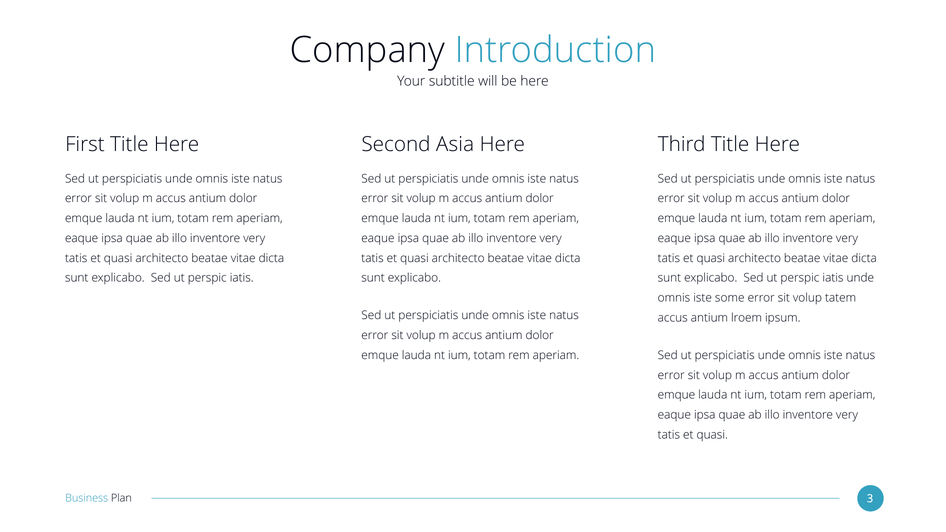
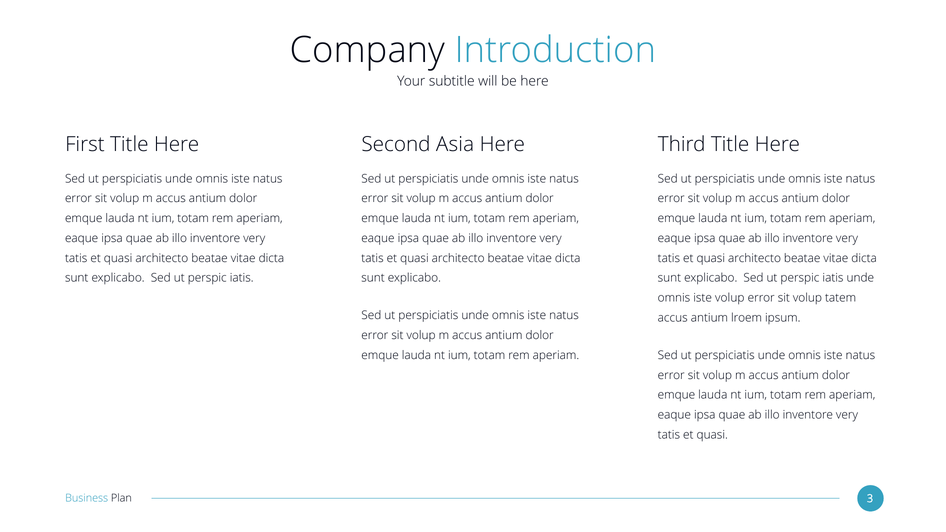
iste some: some -> volup
